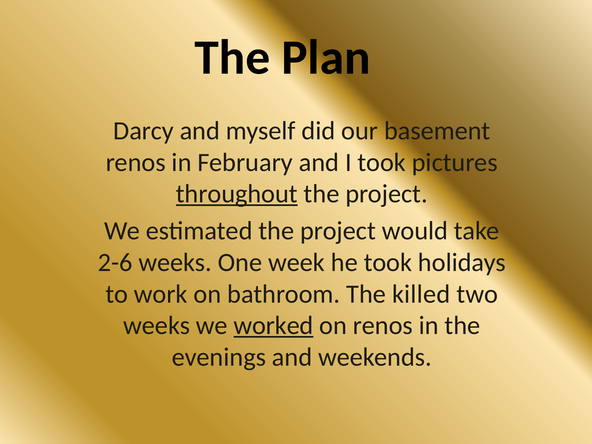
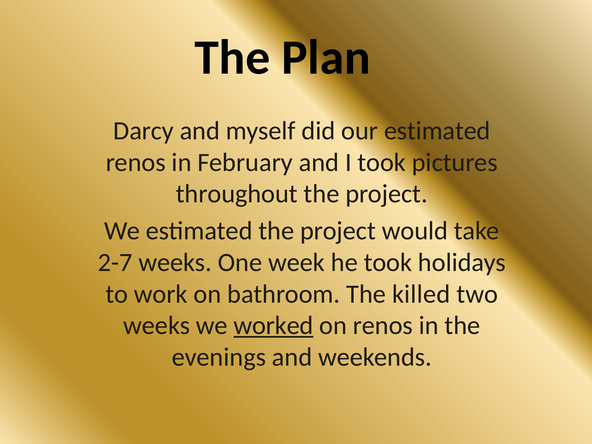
our basement: basement -> estimated
throughout underline: present -> none
2-6: 2-6 -> 2-7
